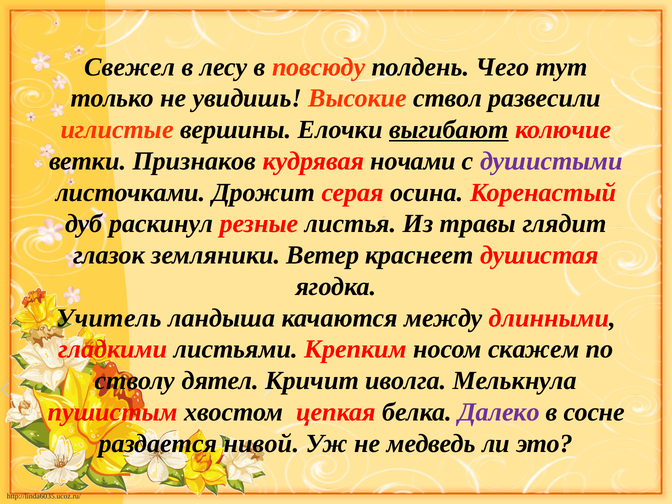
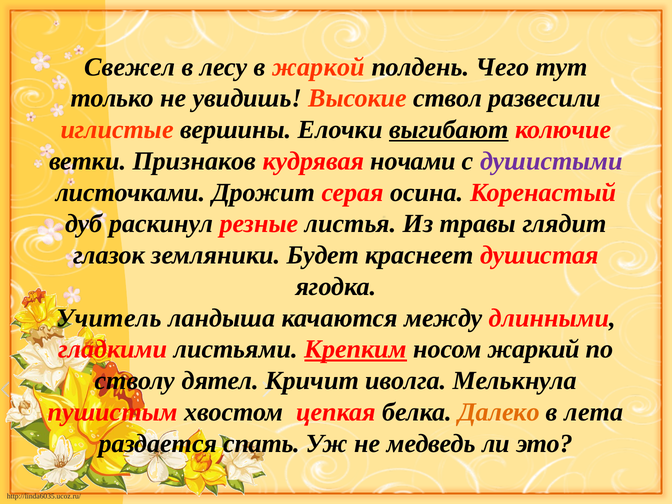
повсюду: повсюду -> жаркой
Ветер: Ветер -> Будет
Крепким underline: none -> present
скажем: скажем -> жаркий
Далеко colour: purple -> orange
сосне: сосне -> лета
нивой: нивой -> спать
